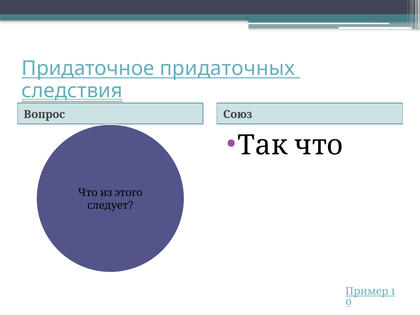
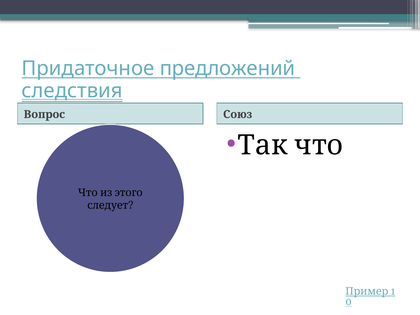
придаточных: придаточных -> предложений
